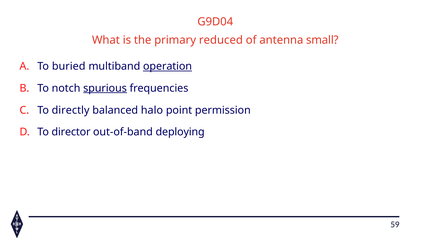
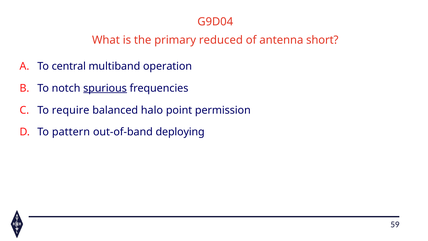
small: small -> short
buried: buried -> central
operation underline: present -> none
directly: directly -> require
director: director -> pattern
